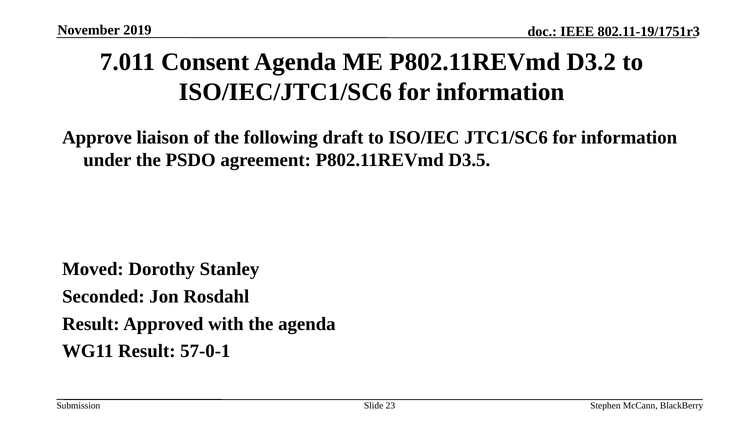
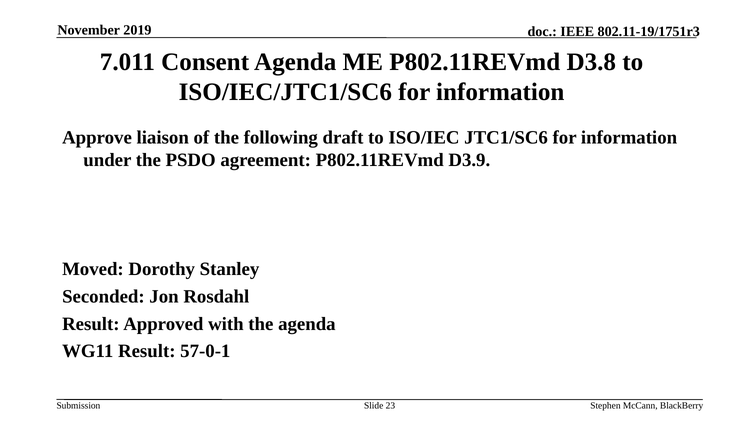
D3.2: D3.2 -> D3.8
D3.5: D3.5 -> D3.9
